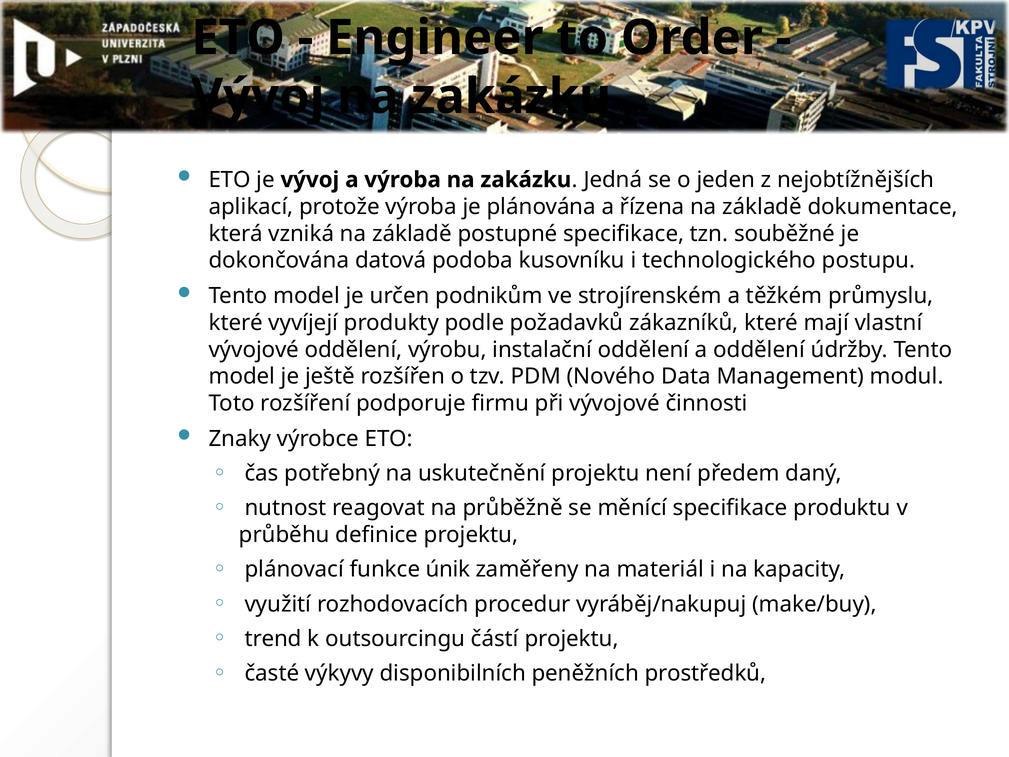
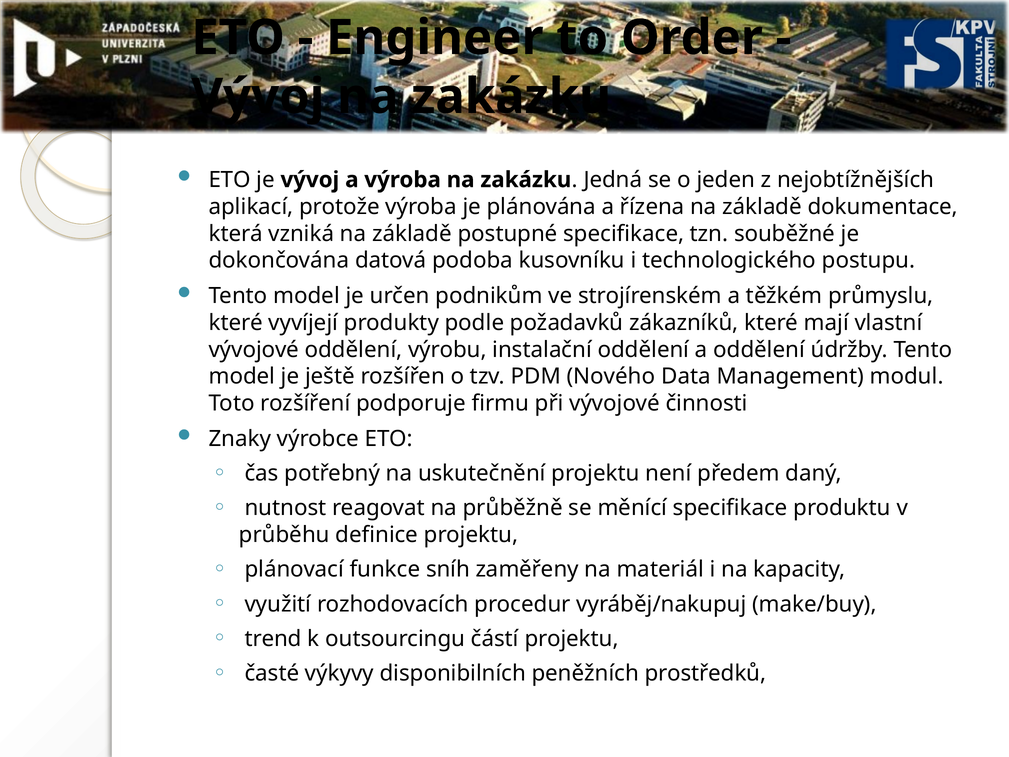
únik: únik -> sníh
